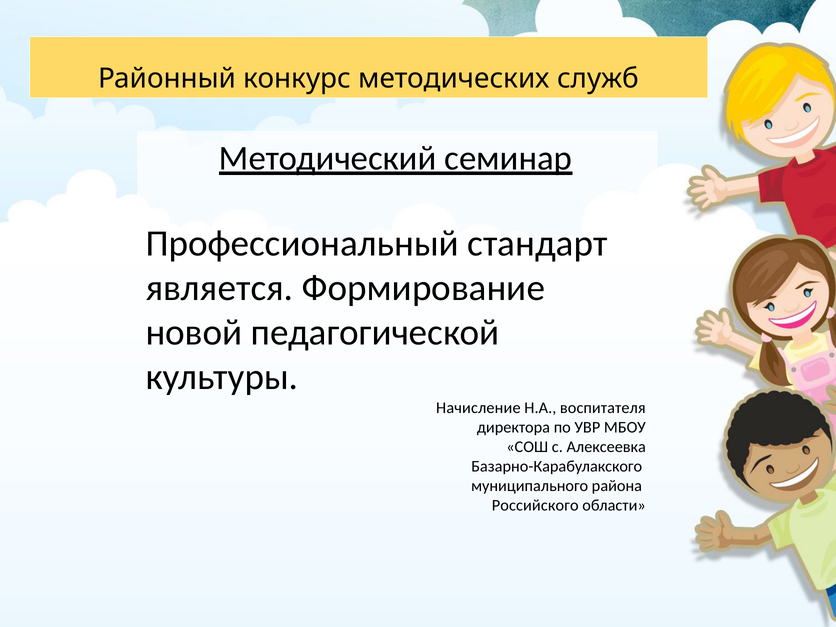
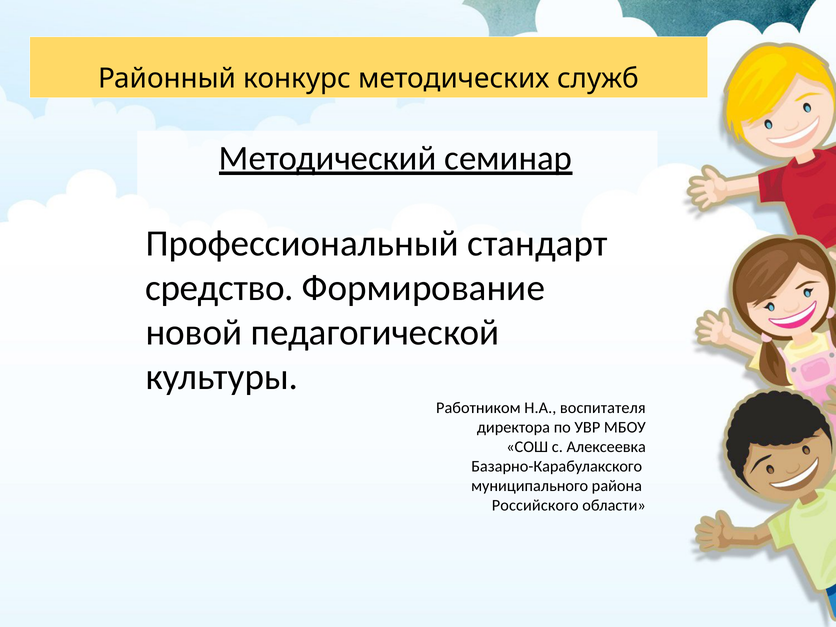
является: является -> средство
Начисление: Начисление -> Работником
